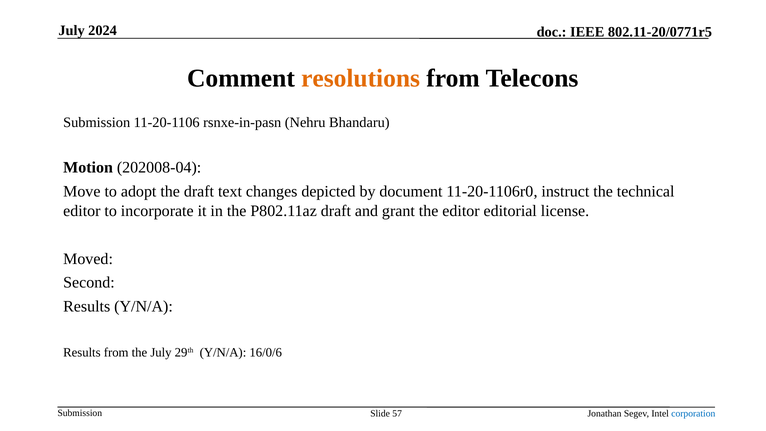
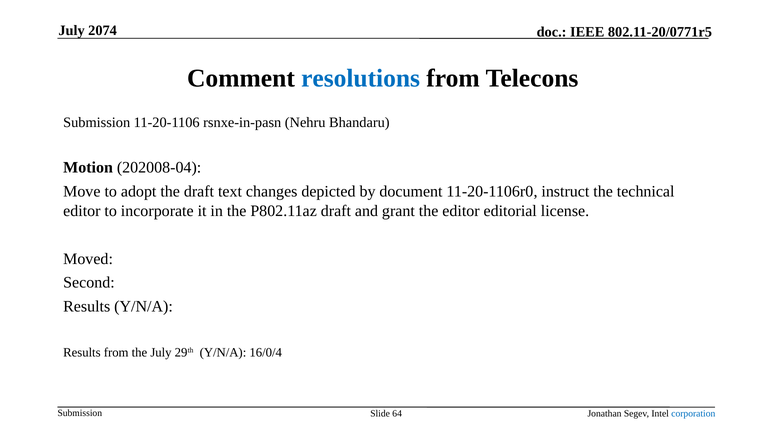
2024: 2024 -> 2074
resolutions colour: orange -> blue
16/0/6: 16/0/6 -> 16/0/4
57: 57 -> 64
